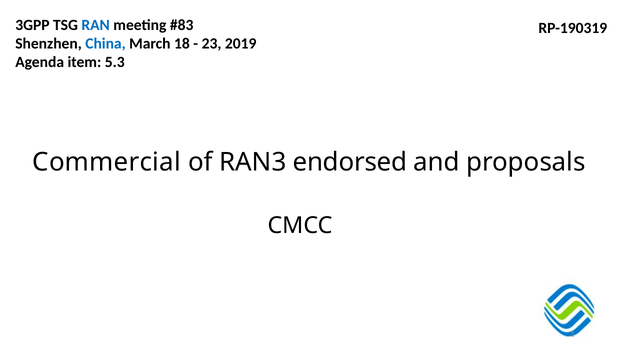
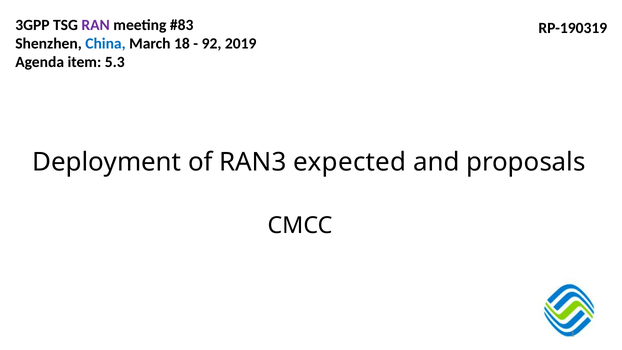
RAN colour: blue -> purple
23: 23 -> 92
Commercial: Commercial -> Deployment
endorsed: endorsed -> expected
